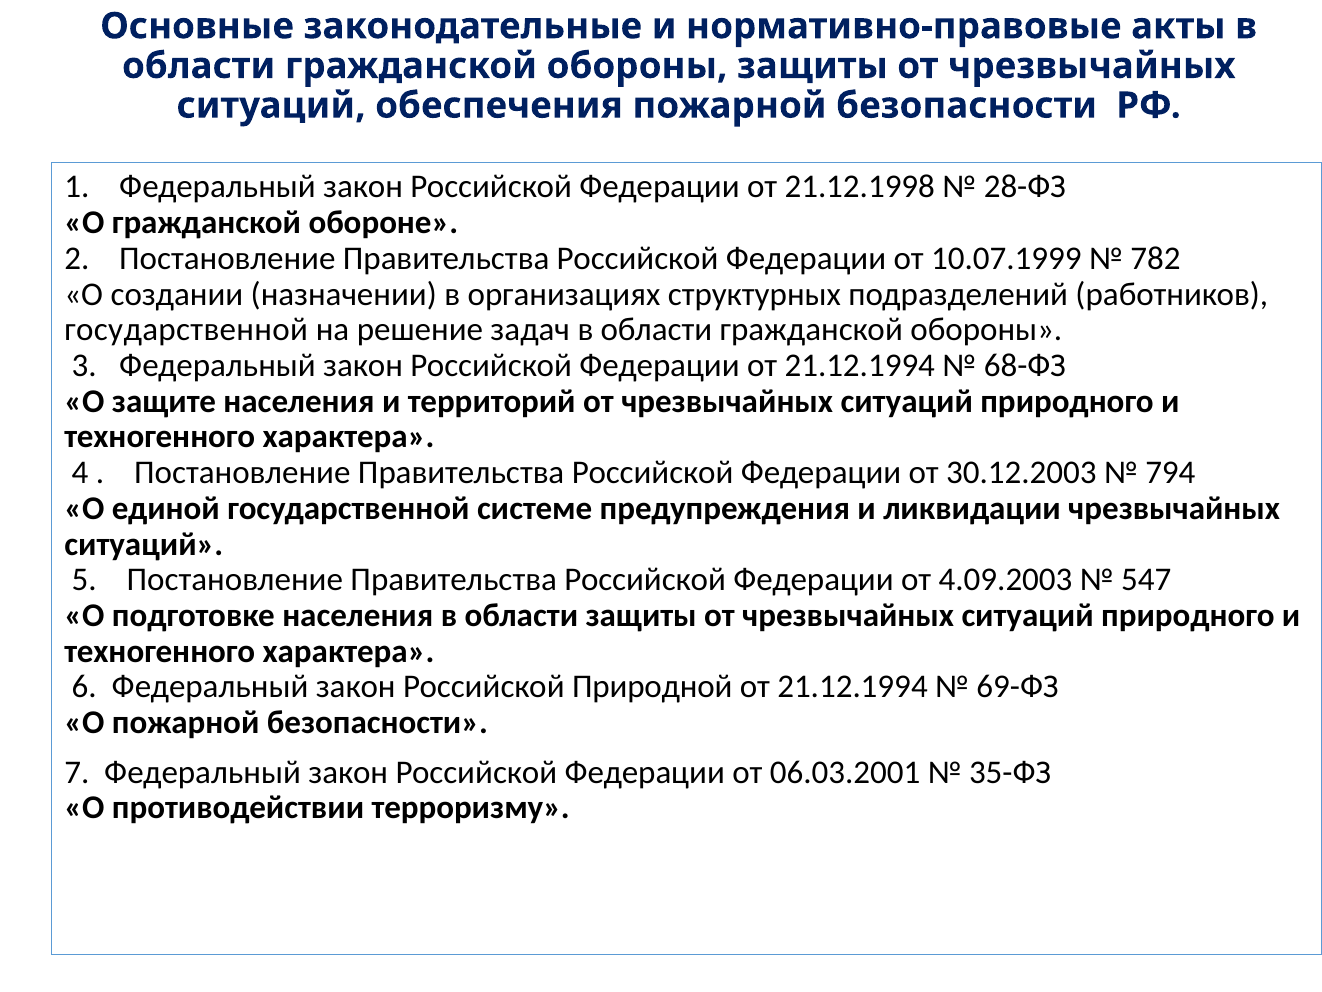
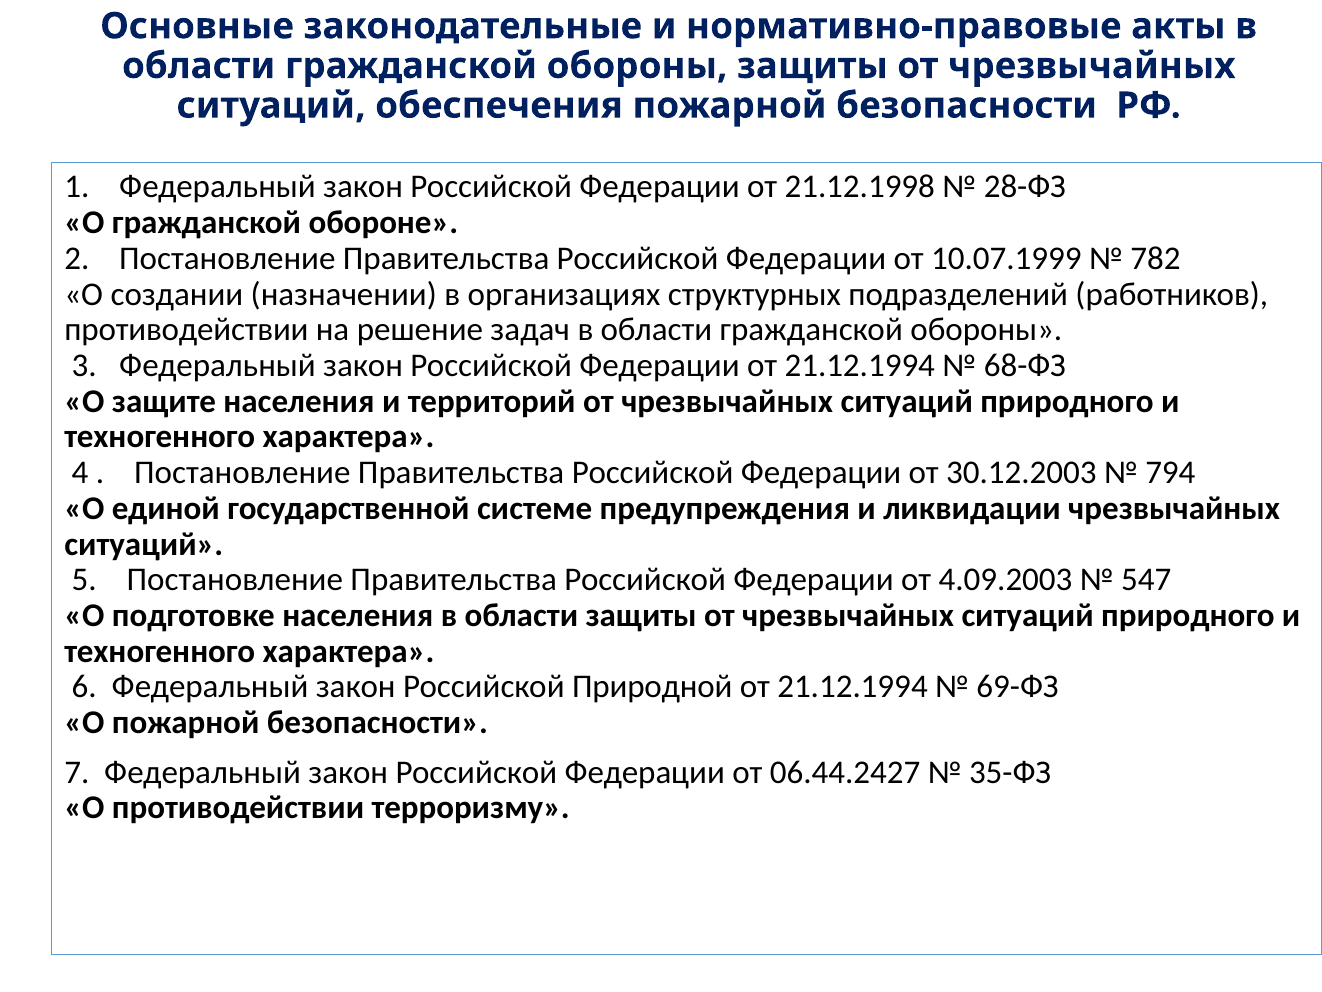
государственной at (186, 330): государственной -> противодействии
06.03.2001: 06.03.2001 -> 06.44.2427
